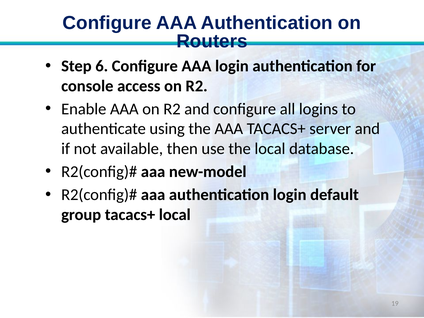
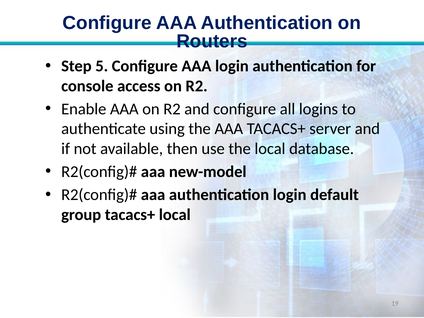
6: 6 -> 5
